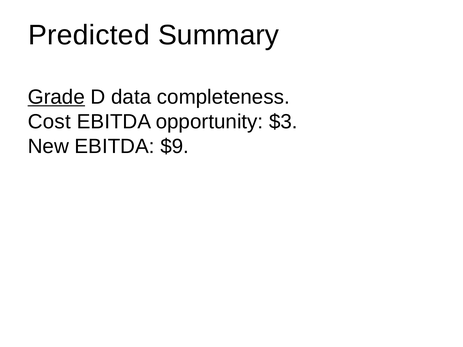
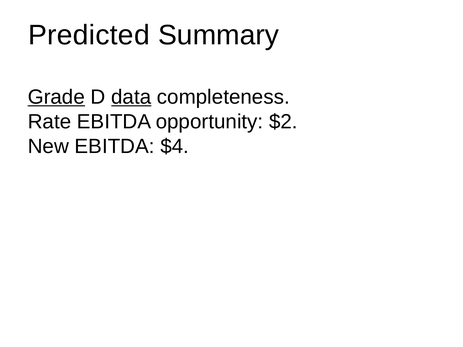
data underline: none -> present
Cost: Cost -> Rate
$3: $3 -> $2
$9: $9 -> $4
